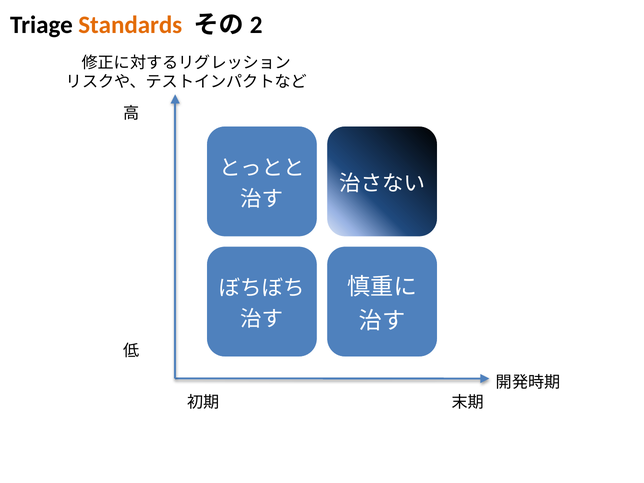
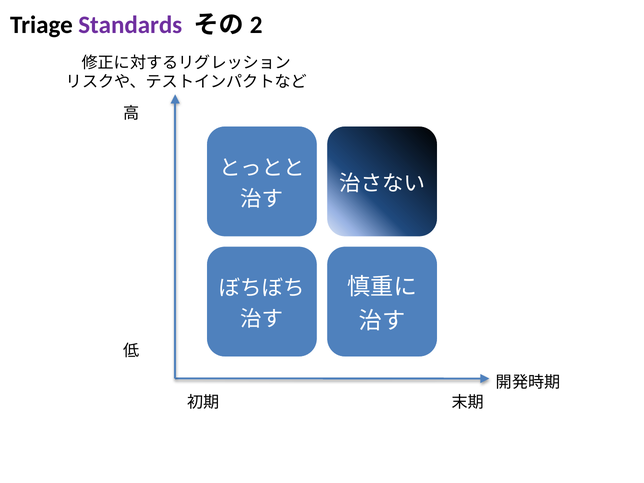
Standards colour: orange -> purple
